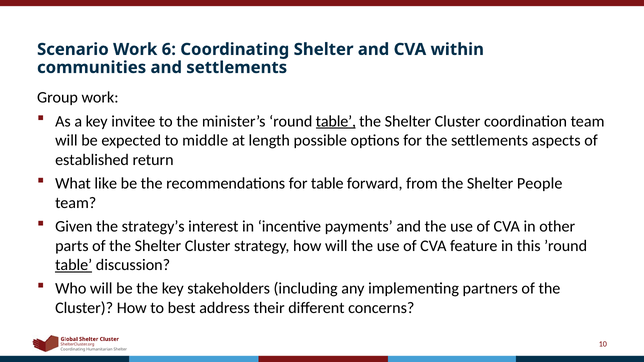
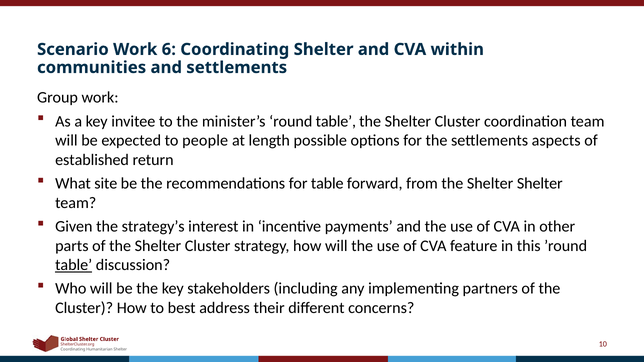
table at (336, 121) underline: present -> none
middle: middle -> people
like: like -> site
Shelter People: People -> Shelter
